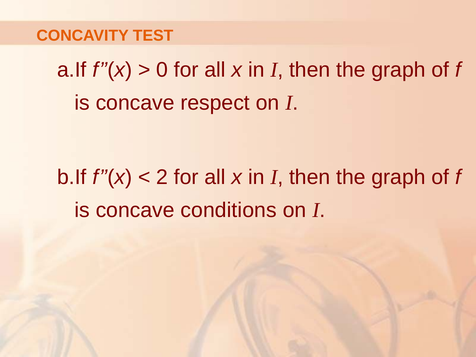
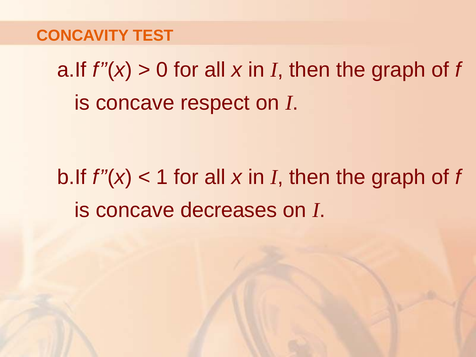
2: 2 -> 1
conditions: conditions -> decreases
